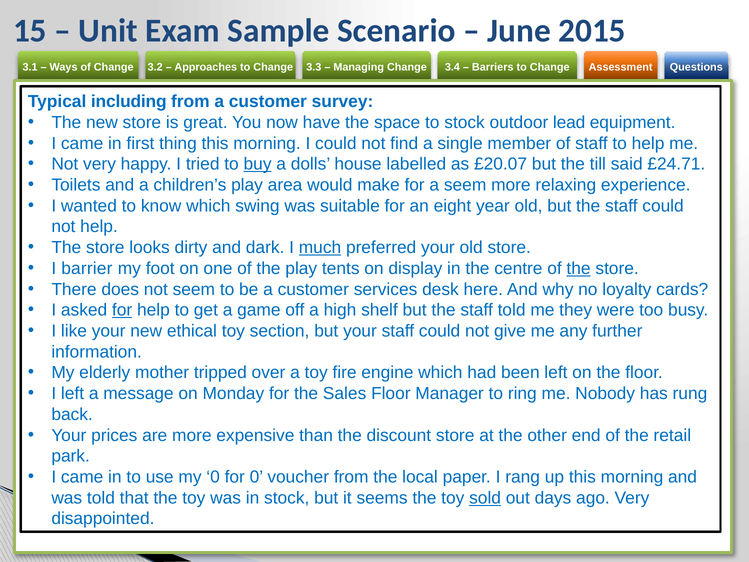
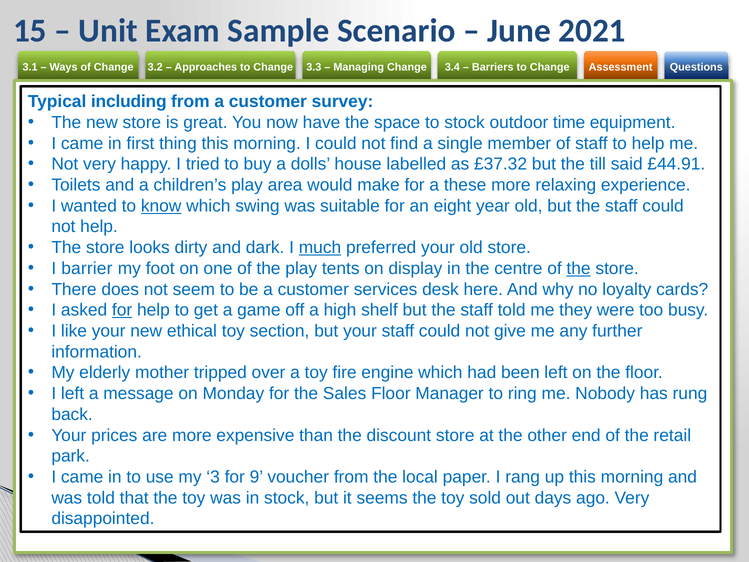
2015: 2015 -> 2021
lead: lead -> time
buy underline: present -> none
£20.07: £20.07 -> £37.32
£24.71: £24.71 -> £44.91
a seem: seem -> these
know underline: none -> present
my 0: 0 -> 3
for 0: 0 -> 9
sold underline: present -> none
